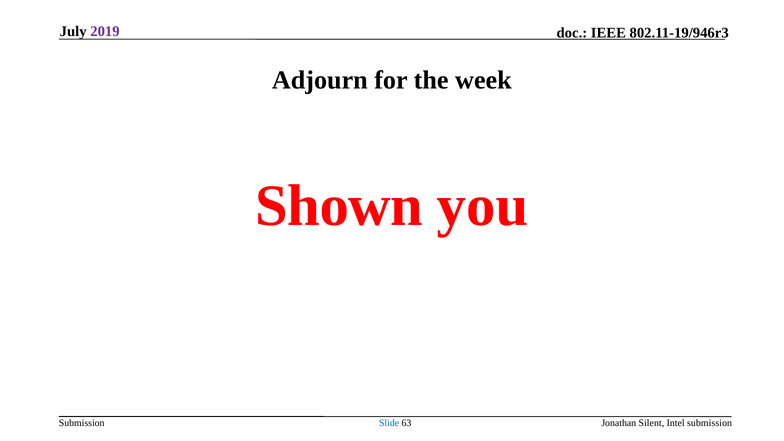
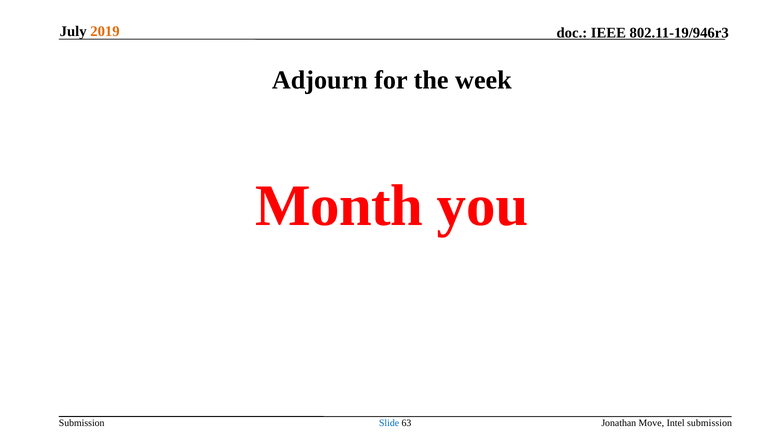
2019 colour: purple -> orange
Shown: Shown -> Month
Silent: Silent -> Move
